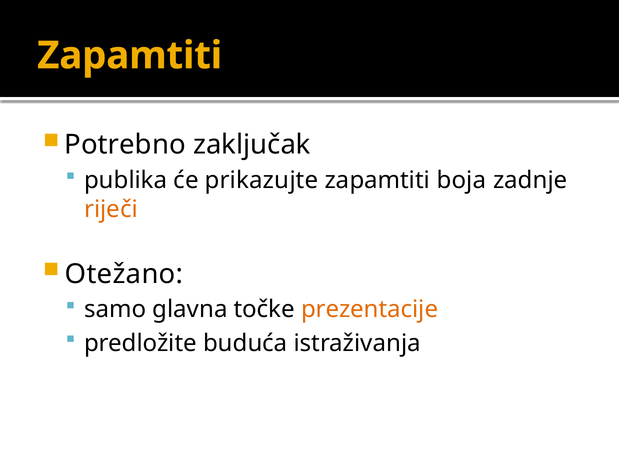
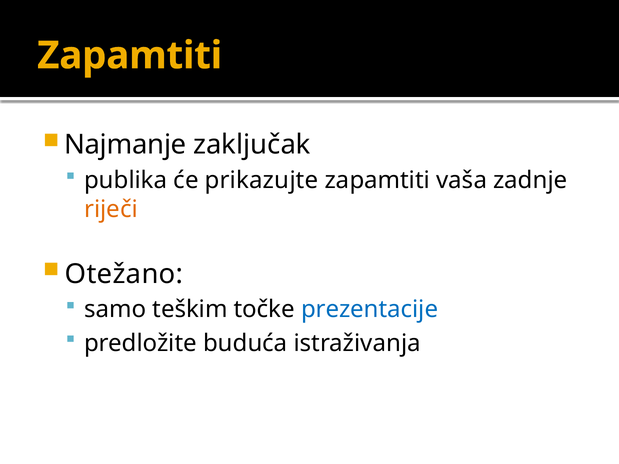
Potrebno: Potrebno -> Najmanje
boja: boja -> vaša
glavna: glavna -> teškim
prezentacije colour: orange -> blue
